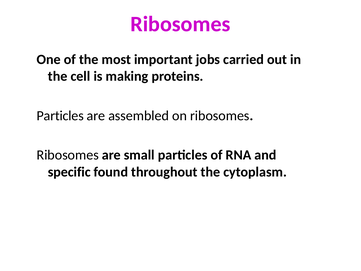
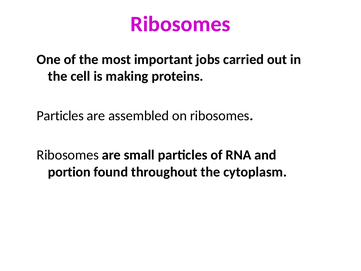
specific: specific -> portion
